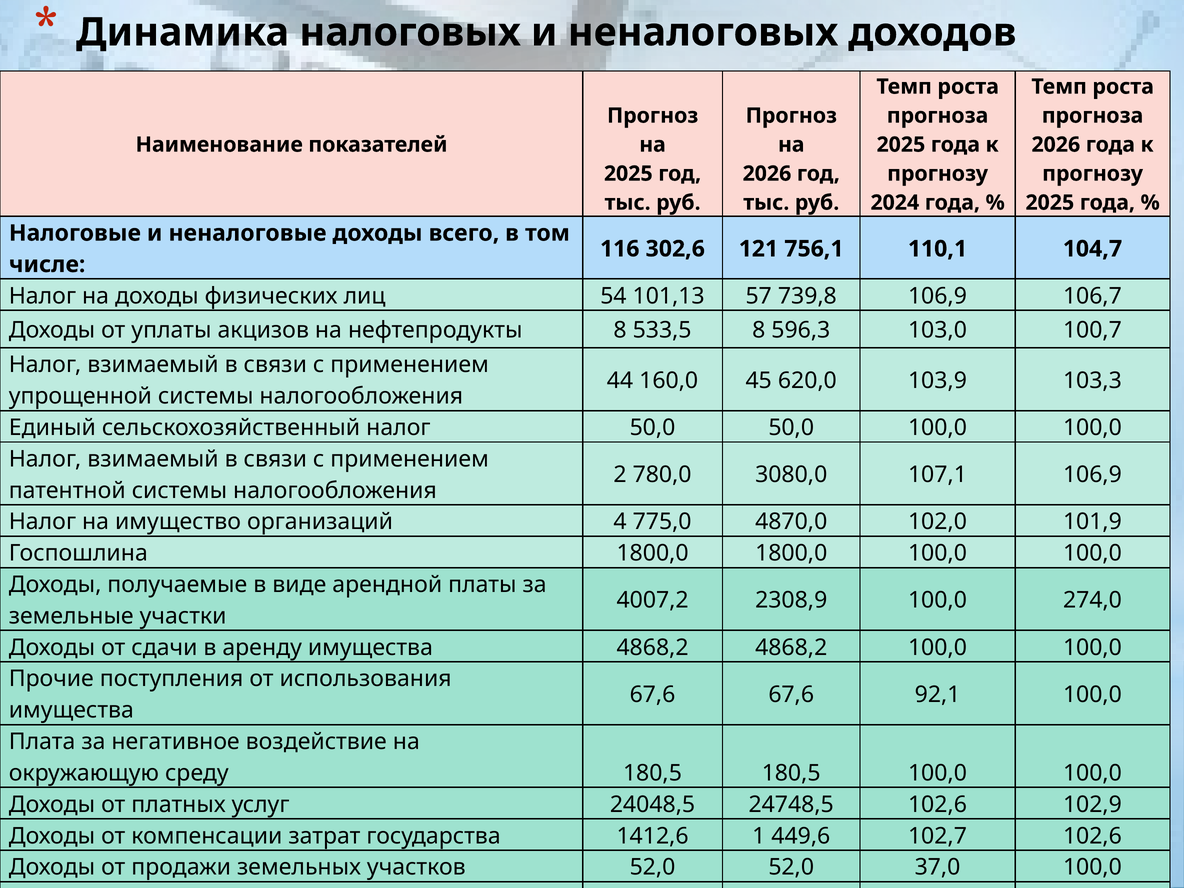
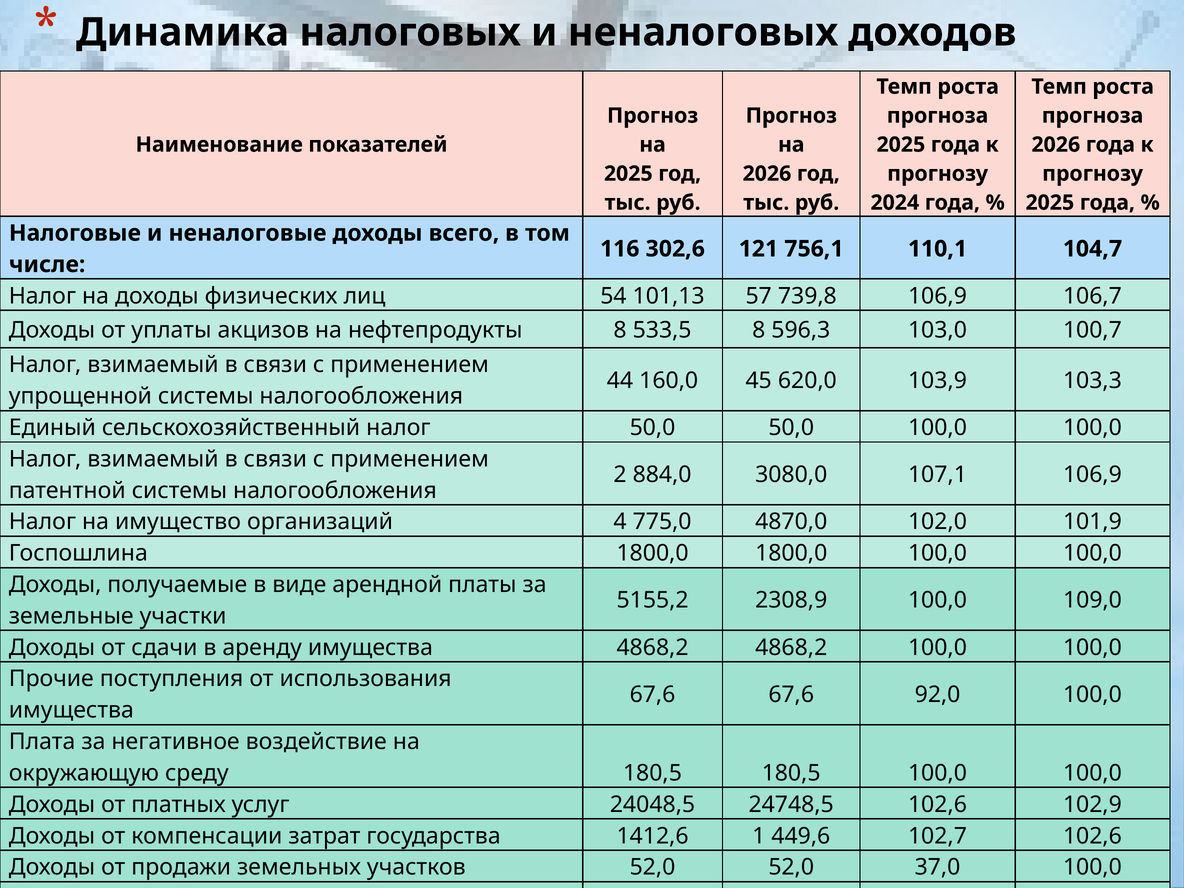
780,0: 780,0 -> 884,0
4007,2: 4007,2 -> 5155,2
274,0: 274,0 -> 109,0
92,1: 92,1 -> 92,0
